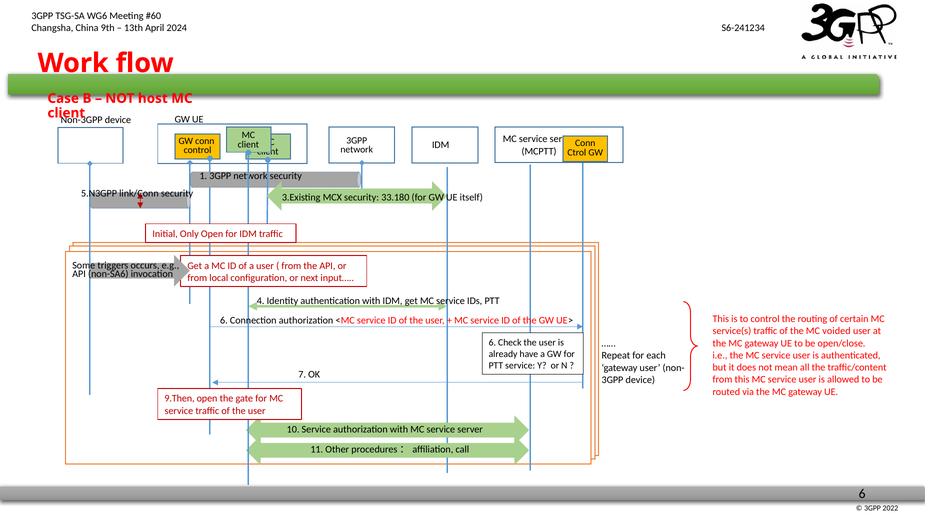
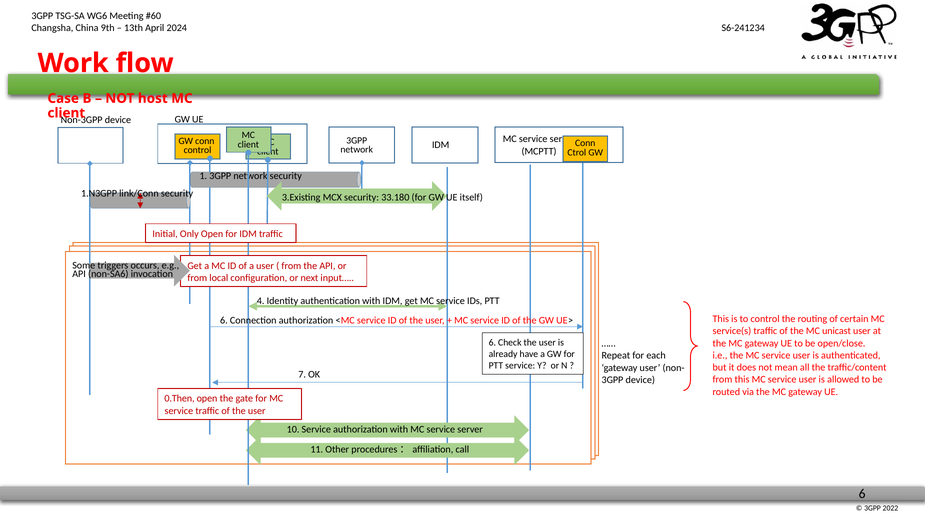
5.N3GPP: 5.N3GPP -> 1.N3GPP
voided: voided -> unicast
9.Then: 9.Then -> 0.Then
